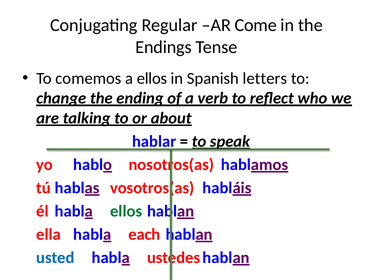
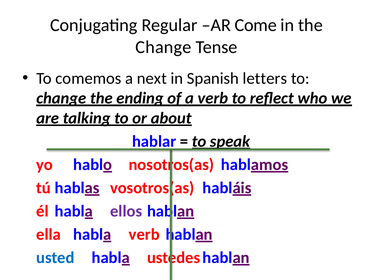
Endings at (164, 47): Endings -> Change
a ellos: ellos -> next
ellos at (126, 211) colour: green -> purple
habla each: each -> verb
